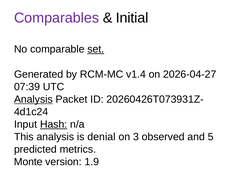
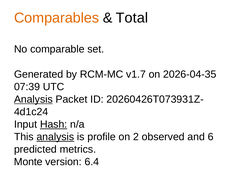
Comparables colour: purple -> orange
Initial: Initial -> Total
set underline: present -> none
v1.4: v1.4 -> v1.7
2026-04-27: 2026-04-27 -> 2026-04-35
analysis at (55, 136) underline: none -> present
denial: denial -> profile
3: 3 -> 2
5: 5 -> 6
1.9: 1.9 -> 6.4
